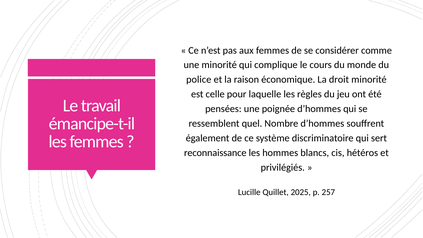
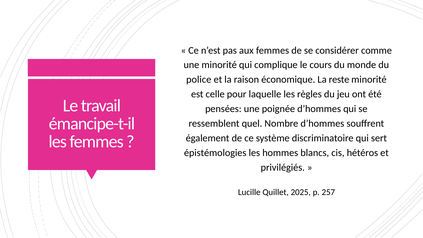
droit: droit -> reste
reconnaissance: reconnaissance -> épistémologies
